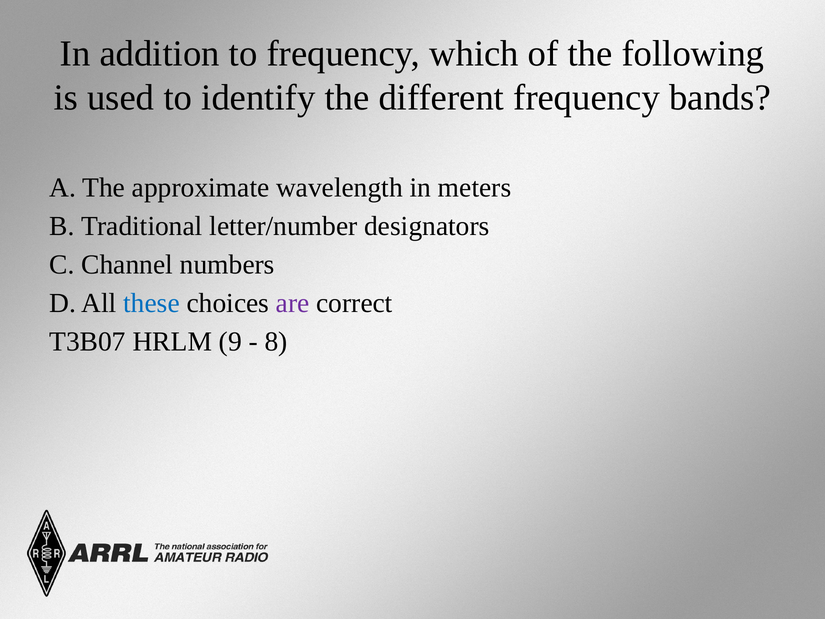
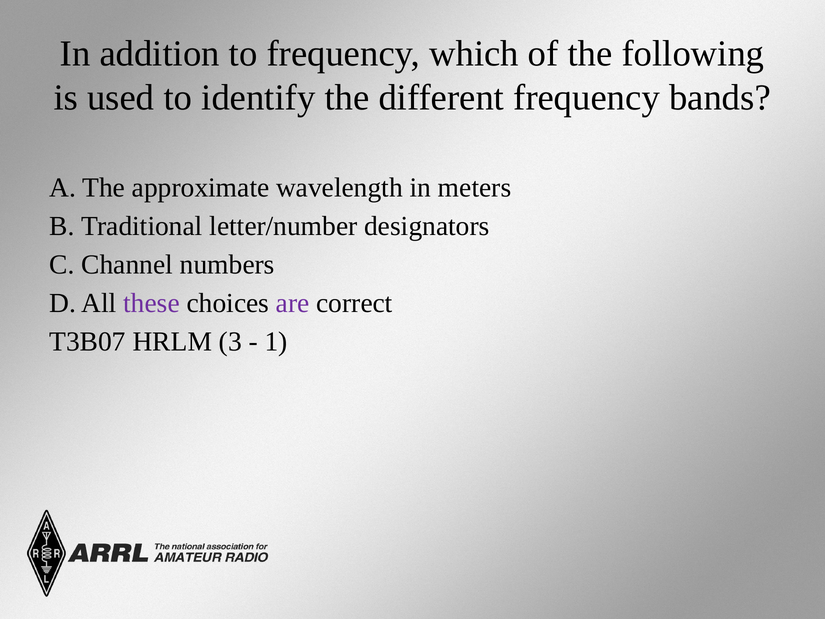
these colour: blue -> purple
9: 9 -> 3
8: 8 -> 1
